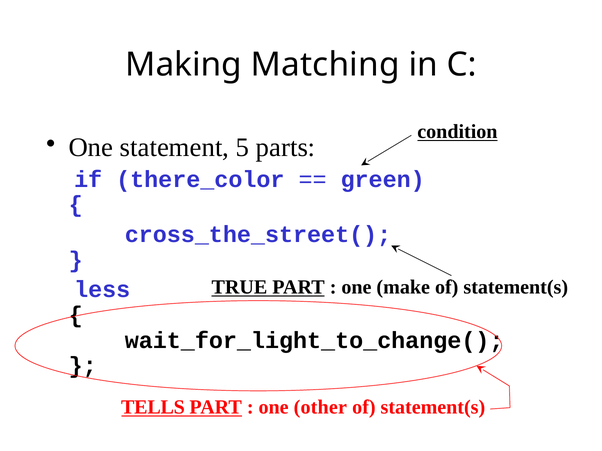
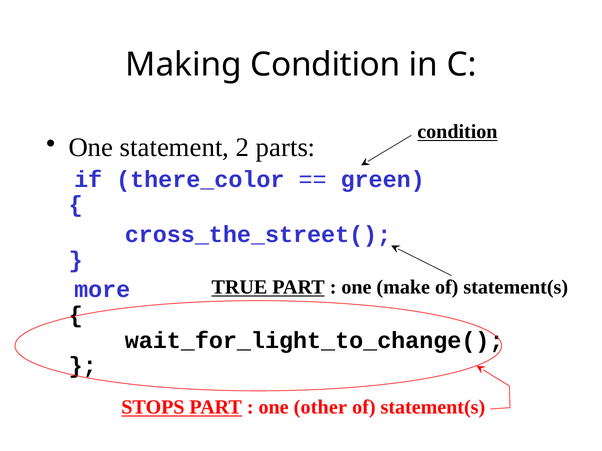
Making Matching: Matching -> Condition
5: 5 -> 2
less: less -> more
TELLS: TELLS -> STOPS
